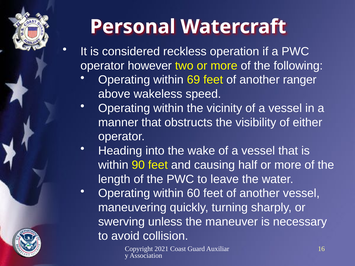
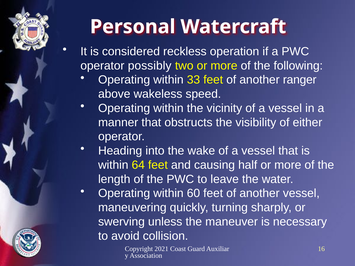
however: however -> possibly
69: 69 -> 33
90: 90 -> 64
